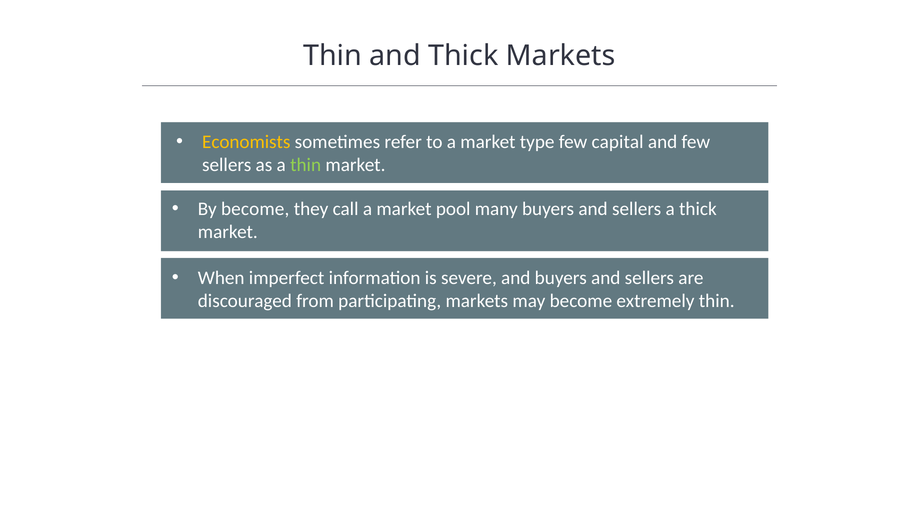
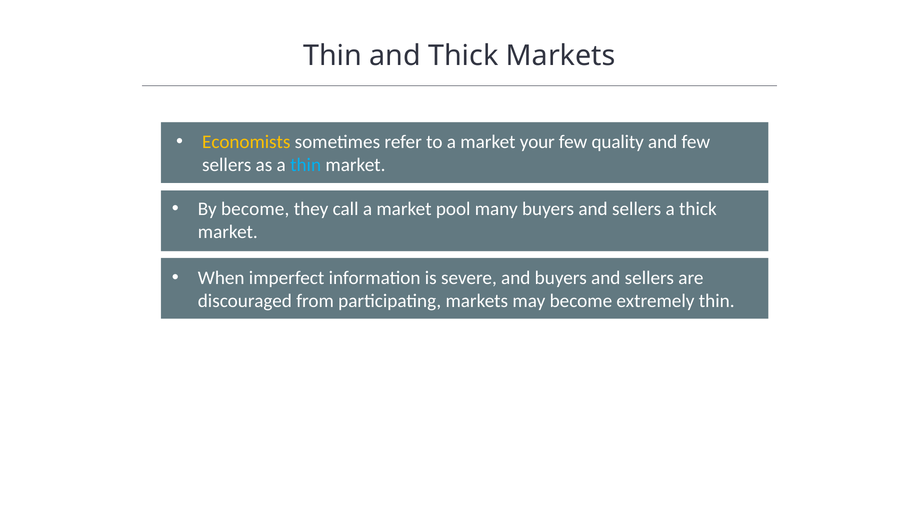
type: type -> your
capital: capital -> quality
thin at (306, 165) colour: light green -> light blue
